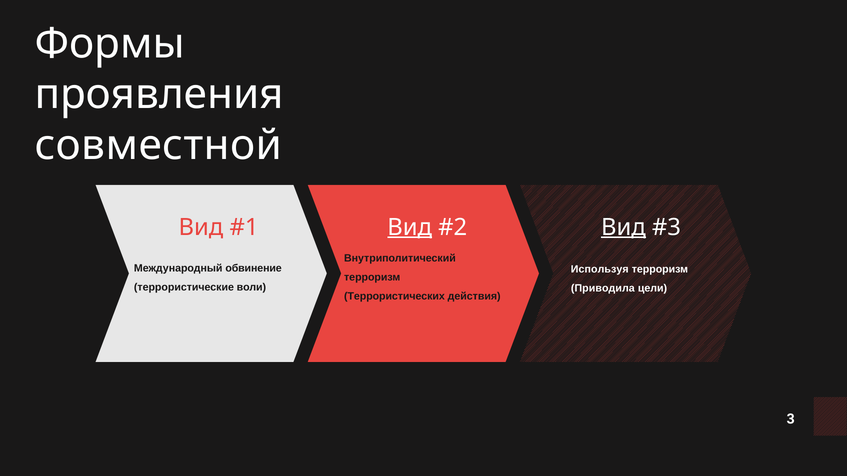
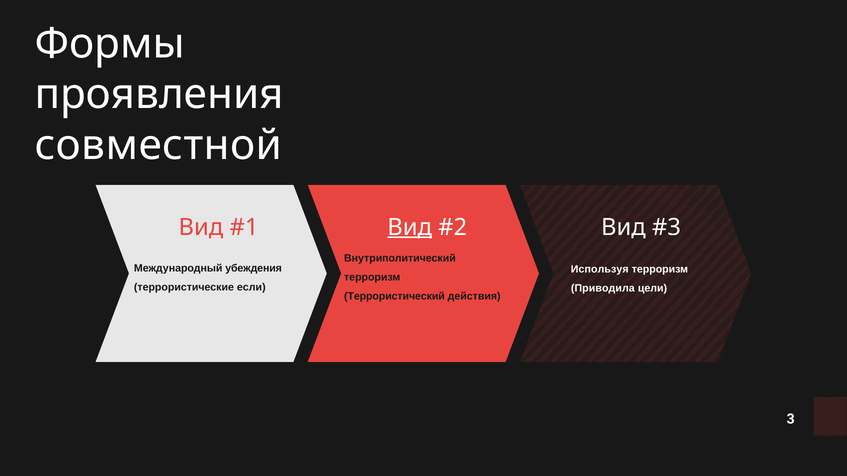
Вид at (623, 227) underline: present -> none
обвинение: обвинение -> убеждения
воли: воли -> если
Террористических: Террористических -> Террористический
